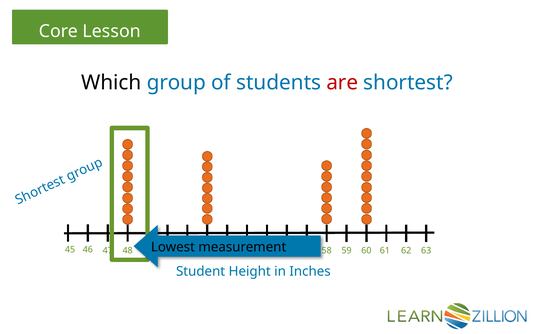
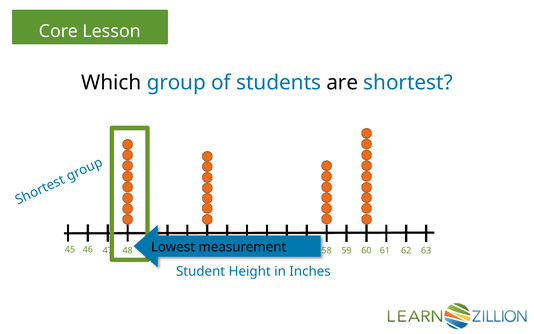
are colour: red -> black
